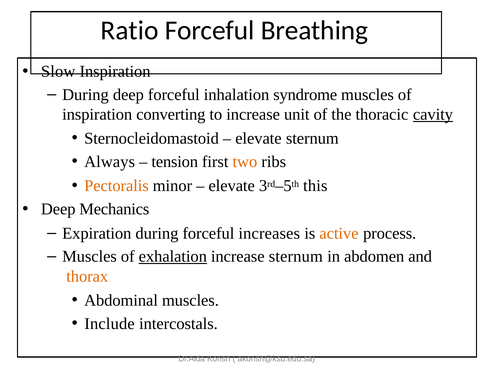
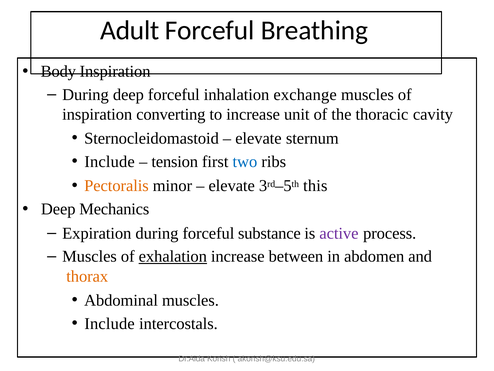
Ratio: Ratio -> Adult
Slow: Slow -> Body
syndrome: syndrome -> exchange
cavity underline: present -> none
Always at (110, 162): Always -> Include
two colour: orange -> blue
increases: increases -> substance
active colour: orange -> purple
increase sternum: sternum -> between
